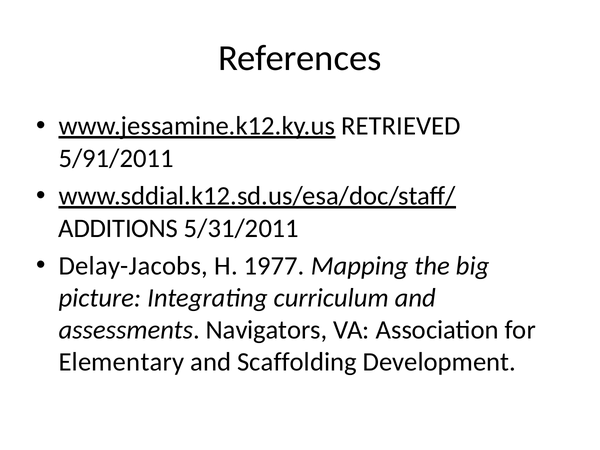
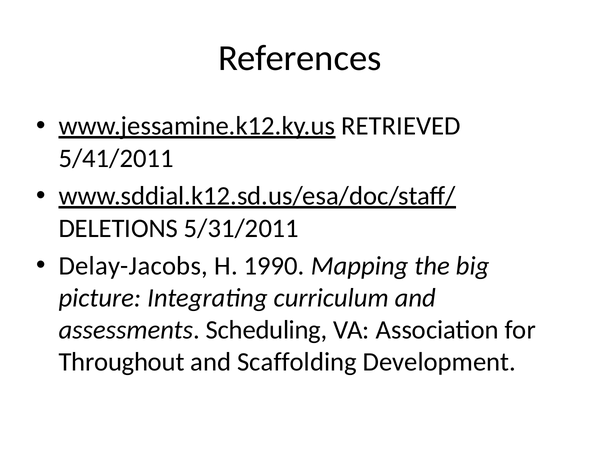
5/91/2011: 5/91/2011 -> 5/41/2011
ADDITIONS: ADDITIONS -> DELETIONS
1977: 1977 -> 1990
Navigators: Navigators -> Scheduling
Elementary: Elementary -> Throughout
